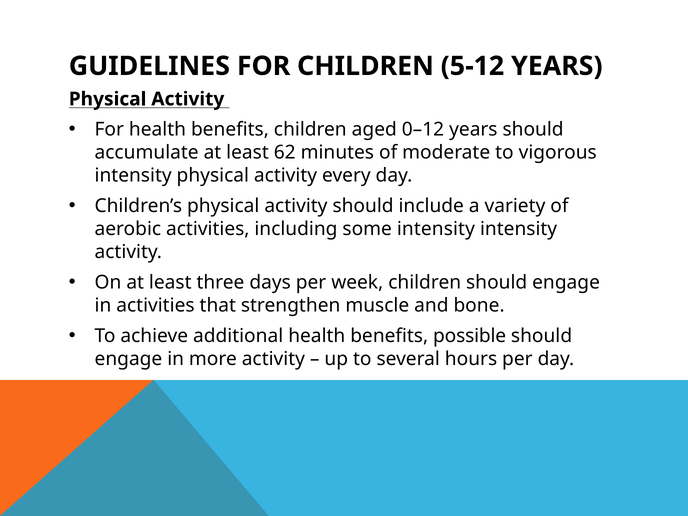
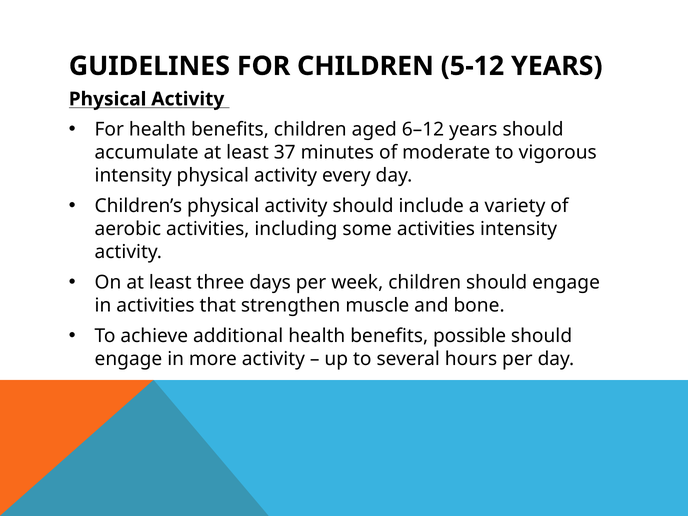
0–12: 0–12 -> 6–12
62: 62 -> 37
some intensity: intensity -> activities
